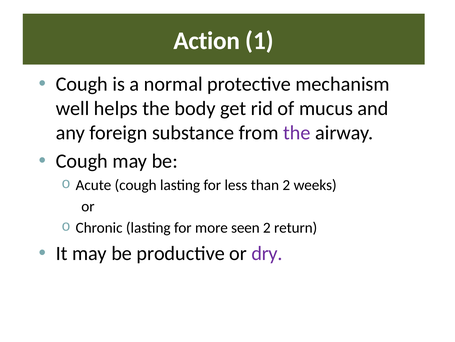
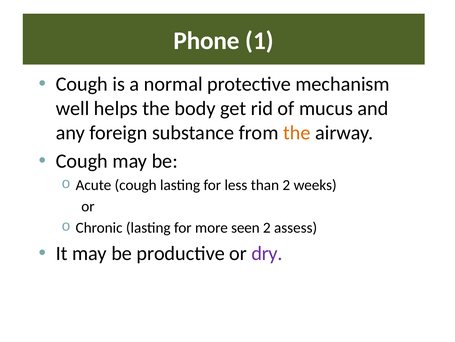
Action: Action -> Phone
the at (297, 133) colour: purple -> orange
return: return -> assess
